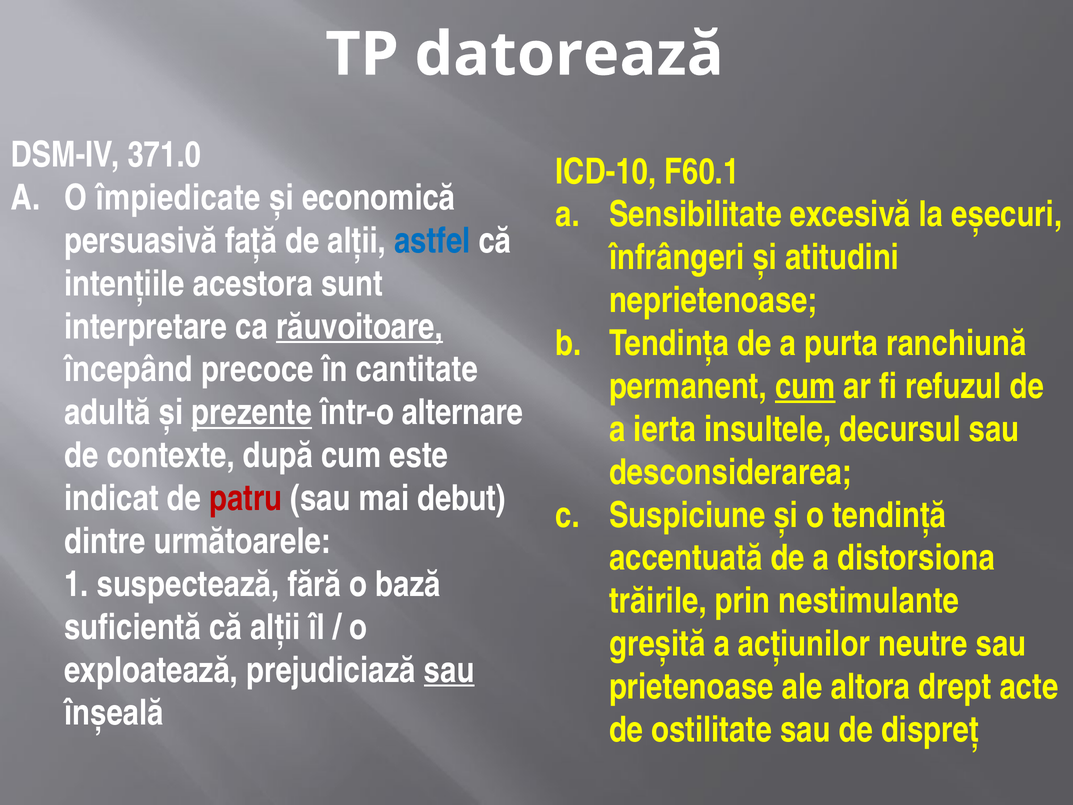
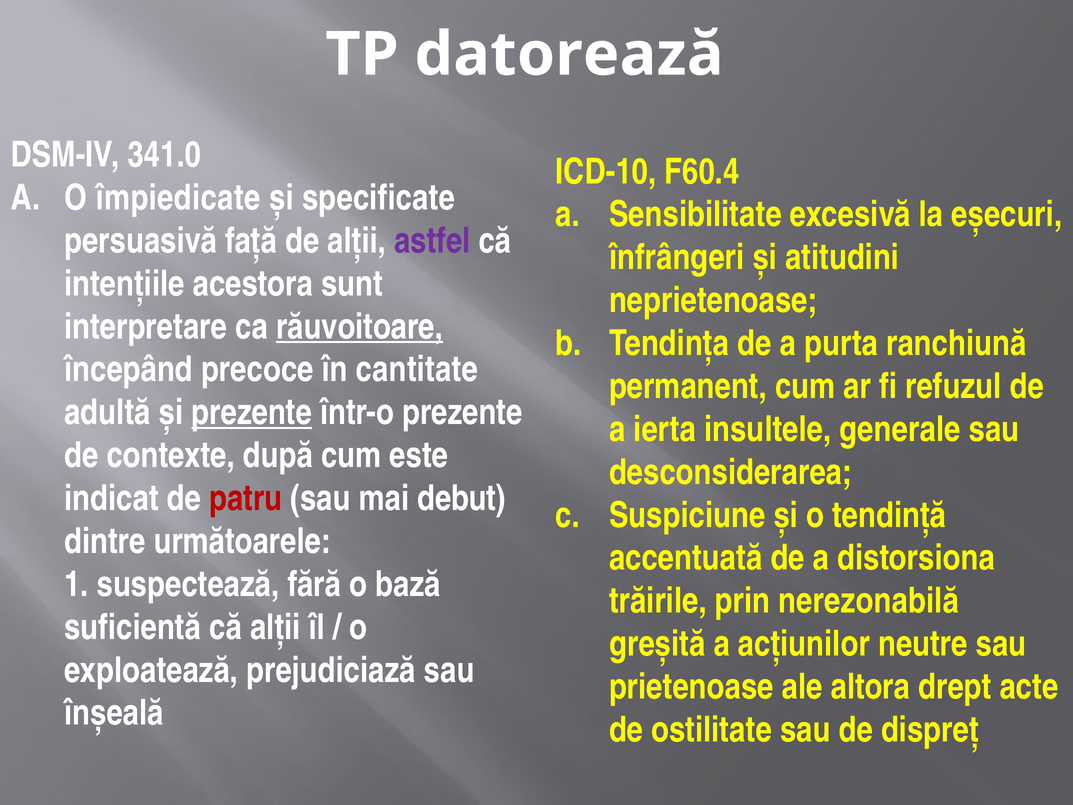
371.0: 371.0 -> 341.0
F60.1: F60.1 -> F60.4
economică: economică -> specificate
astfel colour: blue -> purple
cum at (805, 386) underline: present -> none
într-o alternare: alternare -> prezente
decursul: decursul -> generale
nestimulante: nestimulante -> nerezonabilă
sau at (449, 670) underline: present -> none
